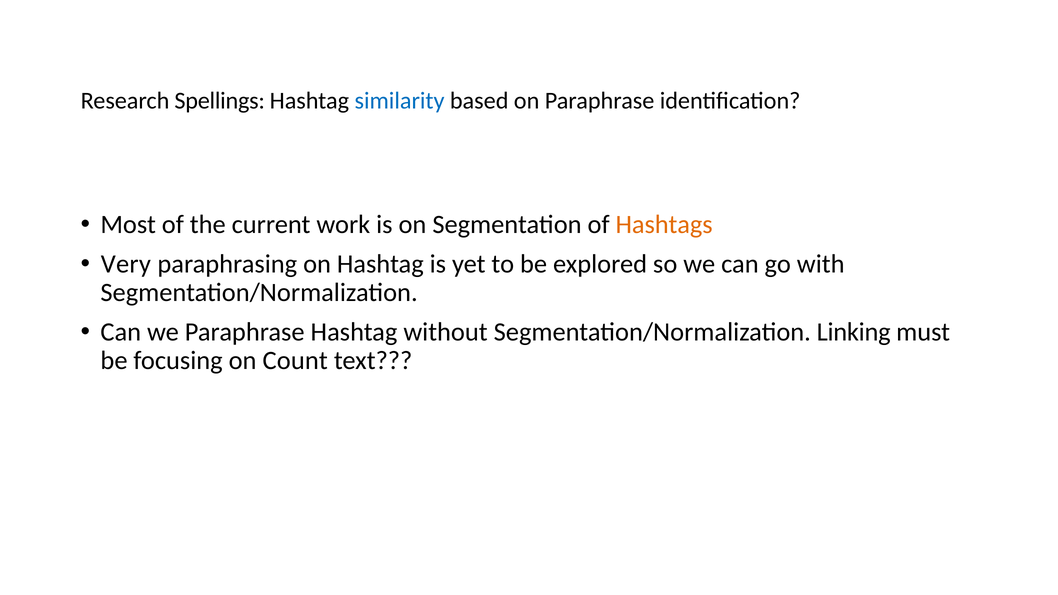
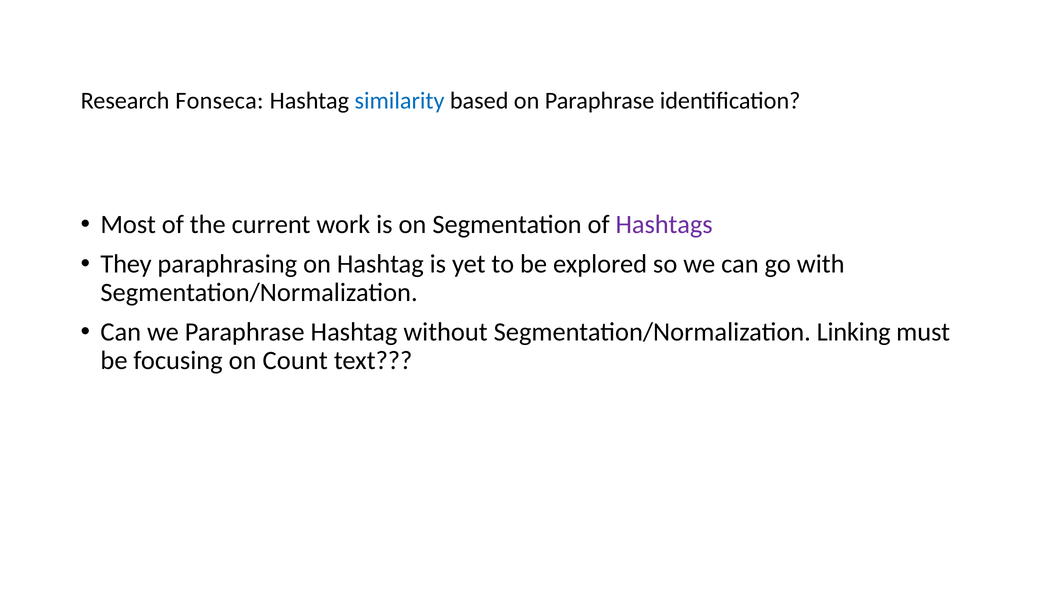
Spellings: Spellings -> Fonseca
Hashtags colour: orange -> purple
Very: Very -> They
